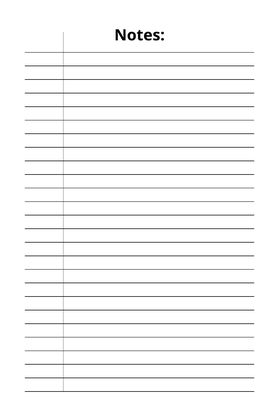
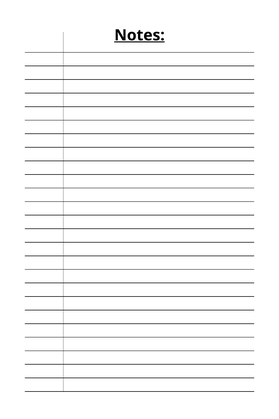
Notes underline: none -> present
